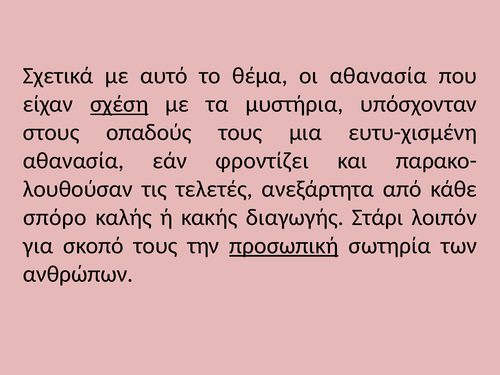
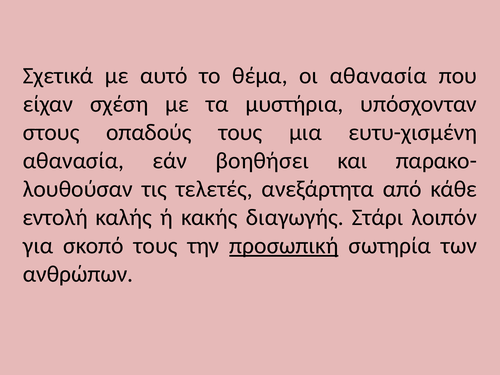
σχέση underline: present -> none
φροντίζει: φροντίζει -> βοηθήσει
σπόρο: σπόρο -> εντολή
